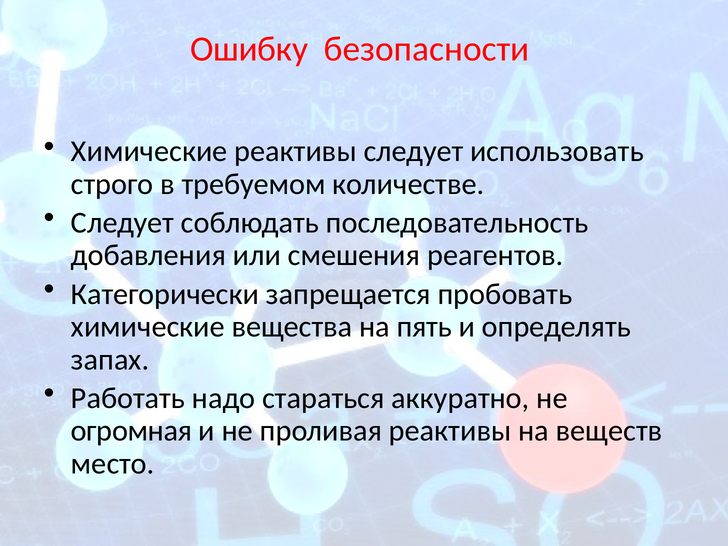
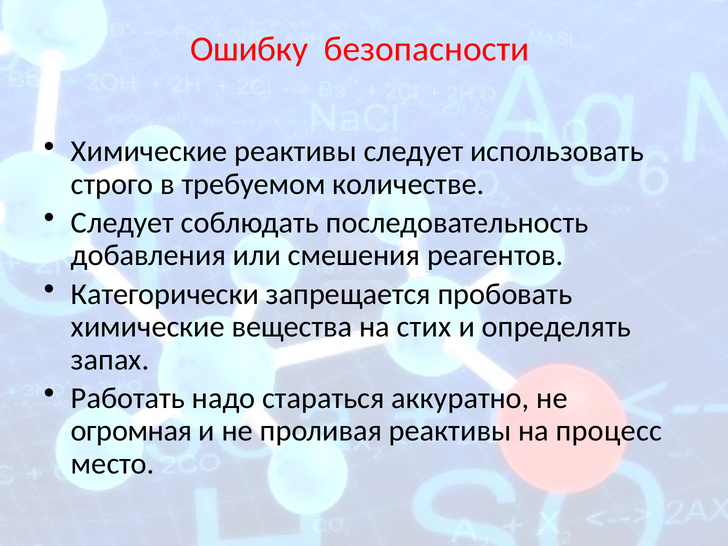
пять: пять -> стих
веществ: веществ -> процесс
